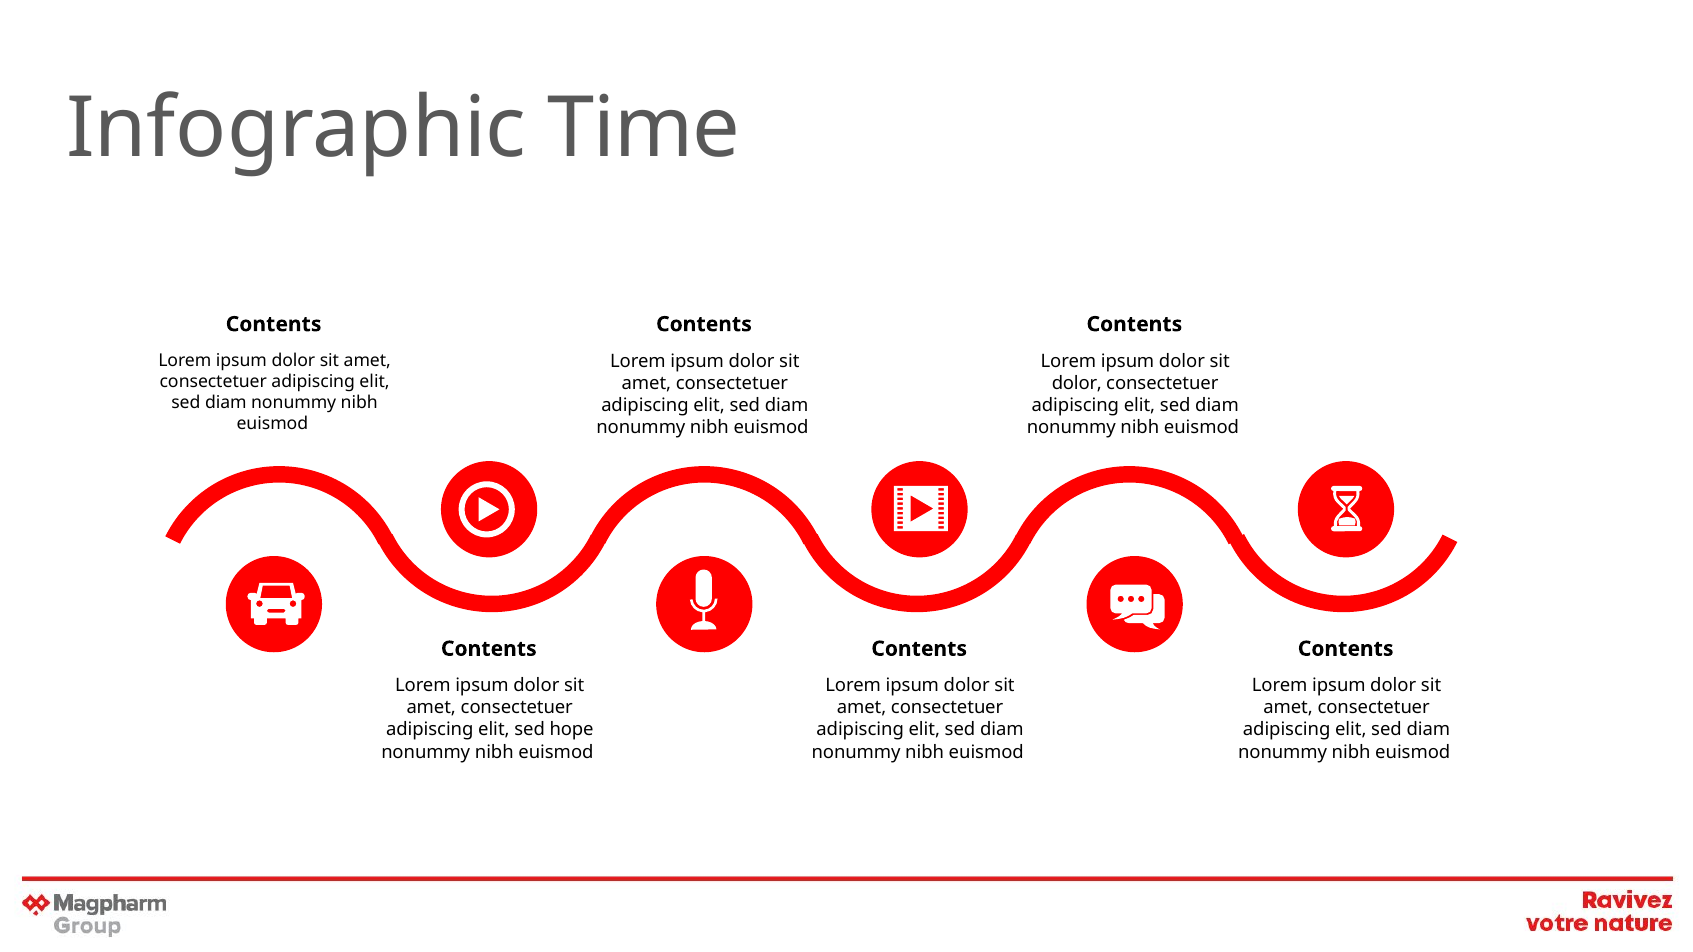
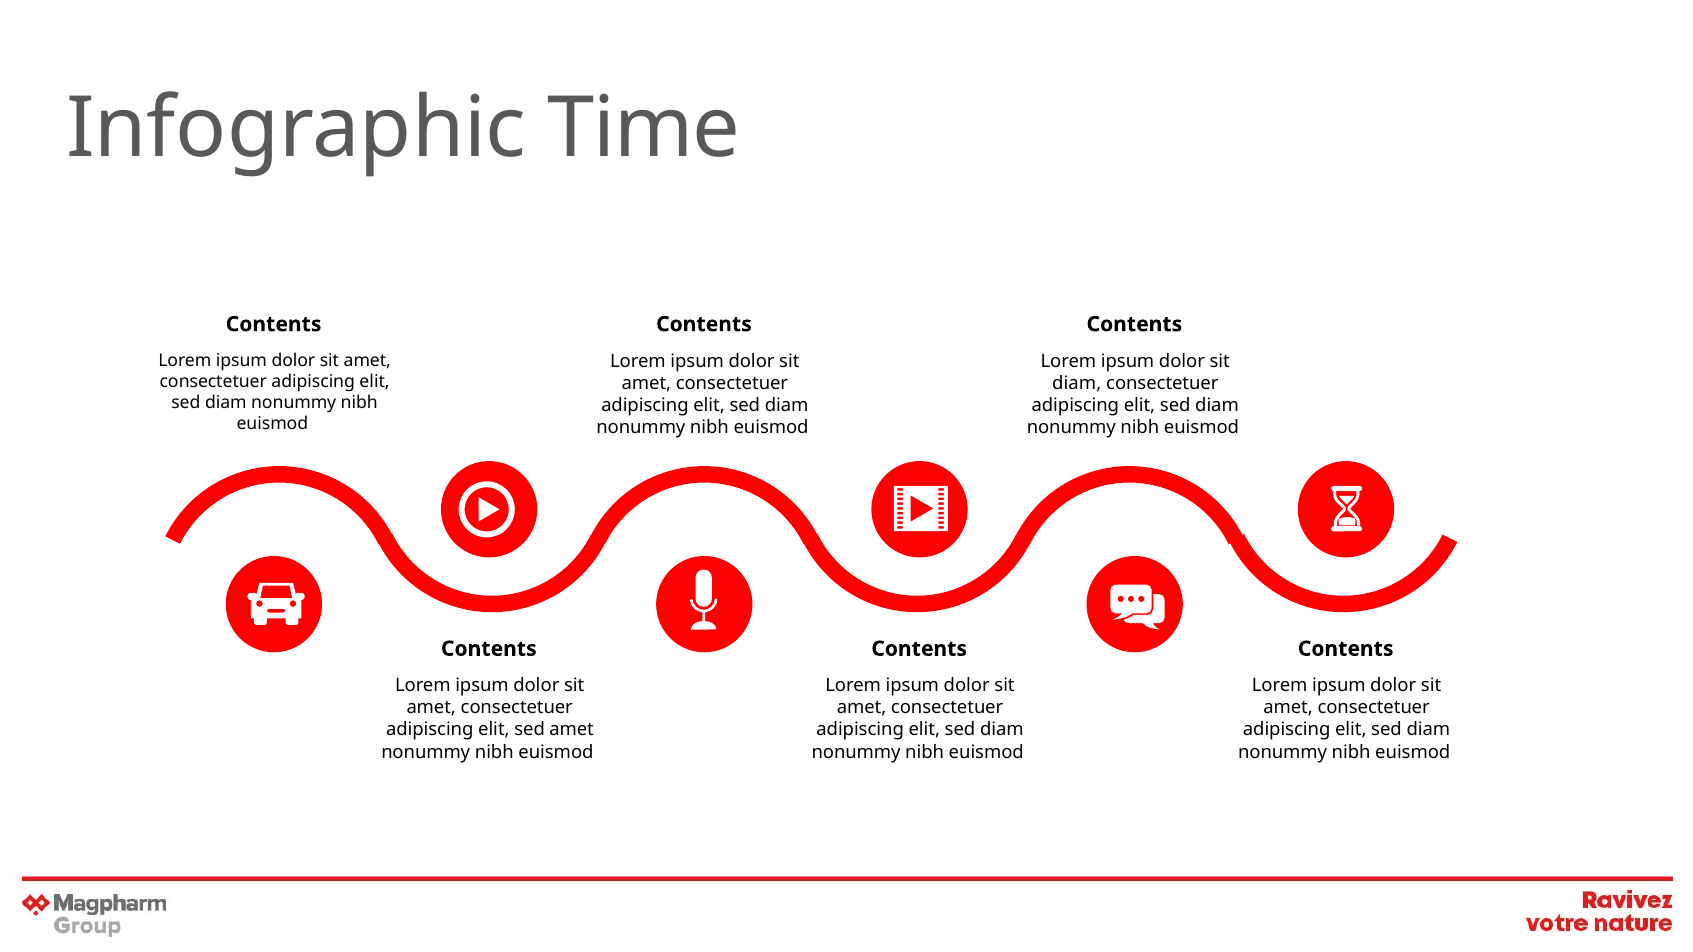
dolor at (1077, 383): dolor -> diam
sed hope: hope -> amet
